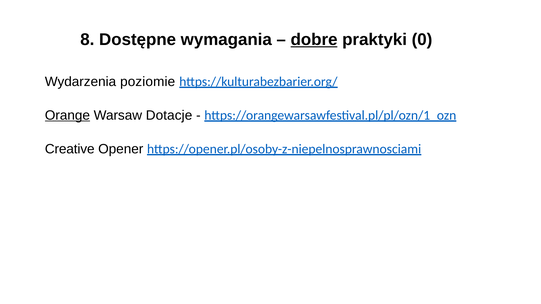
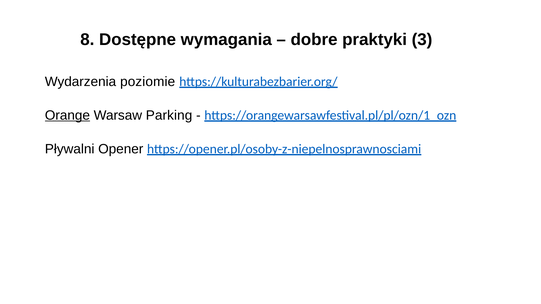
dobre underline: present -> none
0: 0 -> 3
Dotacje: Dotacje -> Parking
Creative: Creative -> Pływalni
